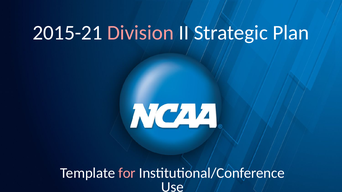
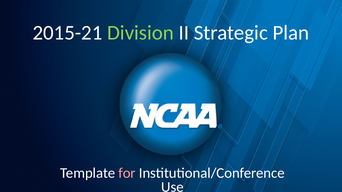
Division colour: pink -> light green
